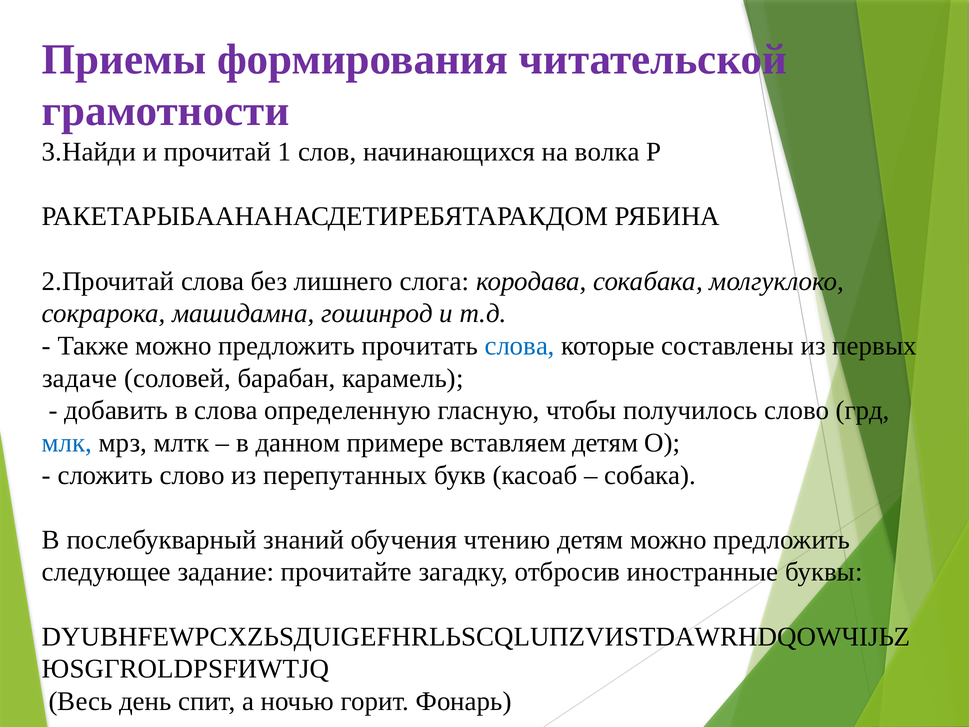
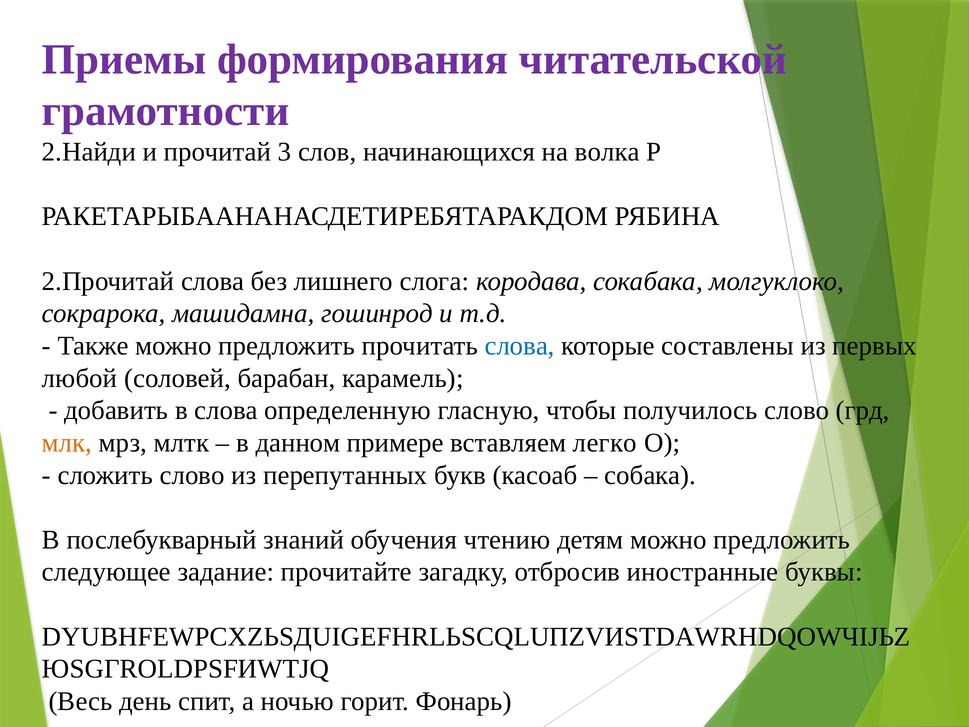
3.Найди: 3.Найди -> 2.Найди
1: 1 -> 3
задаче: задаче -> любой
млк colour: blue -> orange
вставляем детям: детям -> легко
